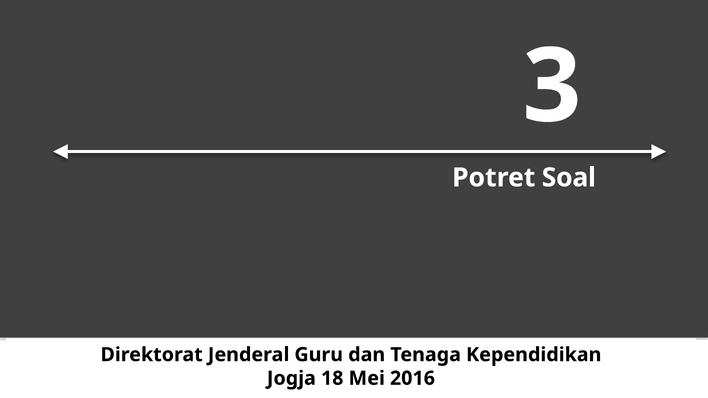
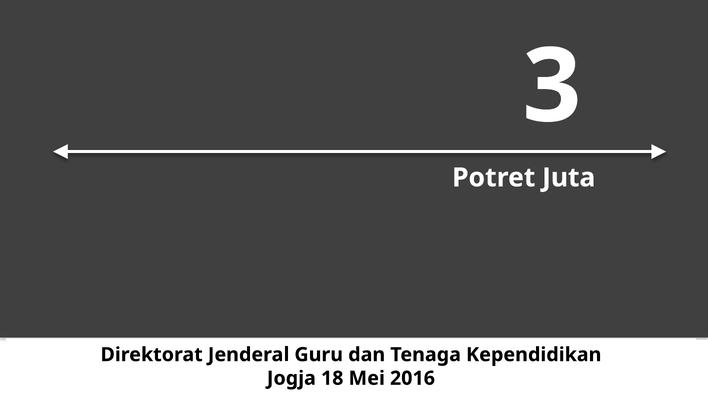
Soal: Soal -> Juta
